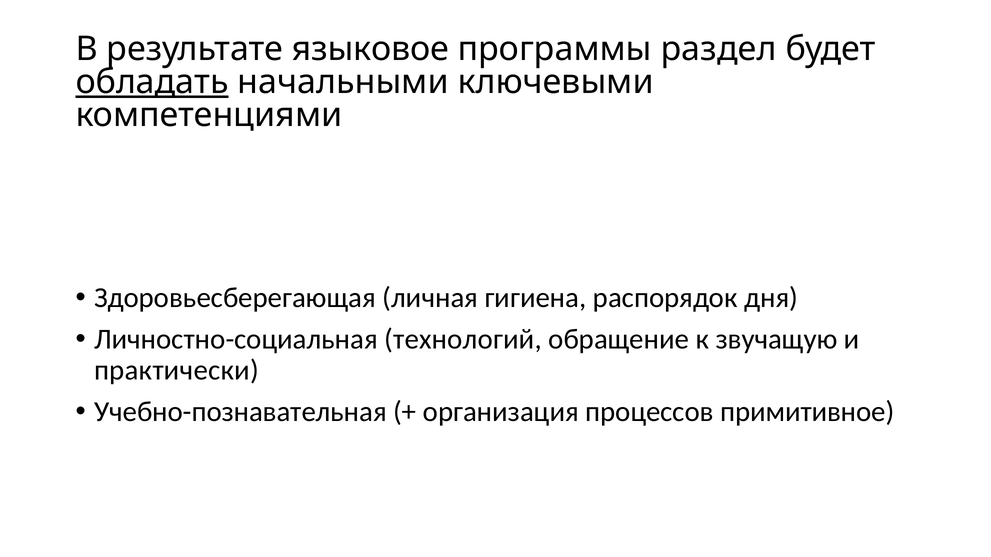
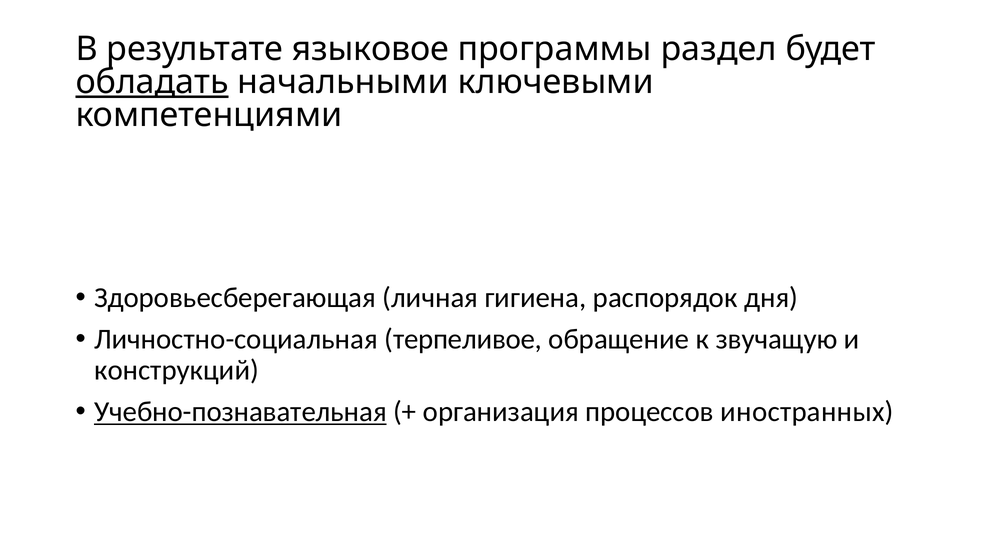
технологий: технологий -> терпеливое
практически: практически -> конструкций
Учебно-познавательная underline: none -> present
примитивное: примитивное -> иностранных
